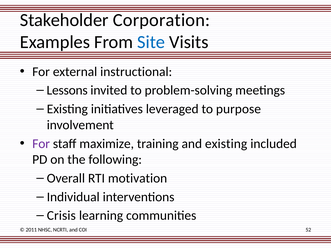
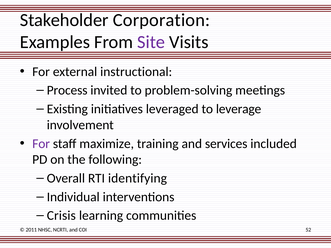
Site colour: blue -> purple
Lessons: Lessons -> Process
purpose: purpose -> leverage
and existing: existing -> services
motivation: motivation -> identifying
